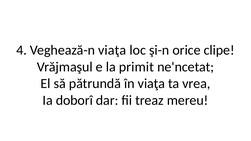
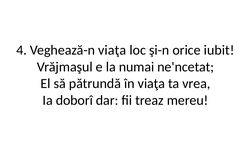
clipe: clipe -> iubit
primit: primit -> numai
